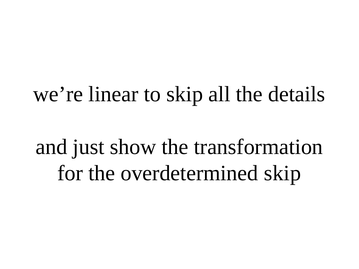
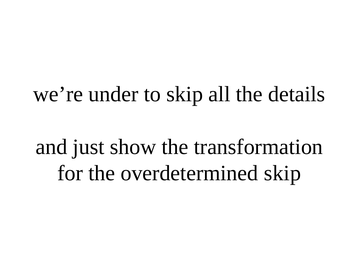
linear: linear -> under
